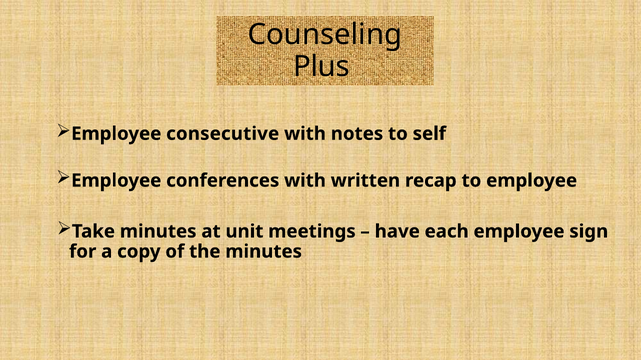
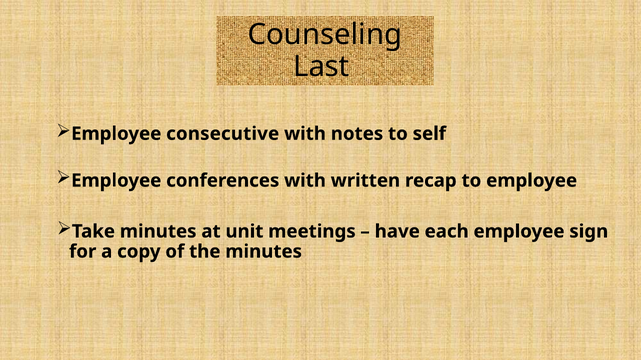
Plus: Plus -> Last
